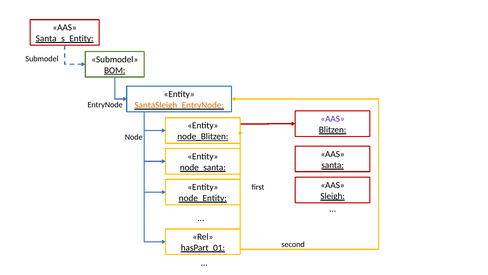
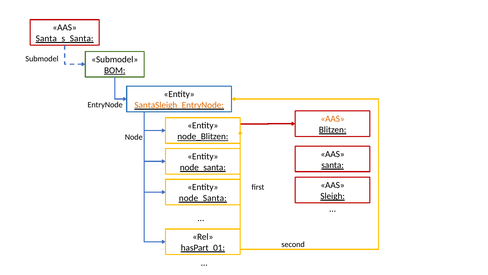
Santa_s_Entity: Santa_s_Entity -> Santa_s_Santa
AAS at (333, 119) colour: purple -> orange
node_Entity at (203, 198): node_Entity -> node_Santa
